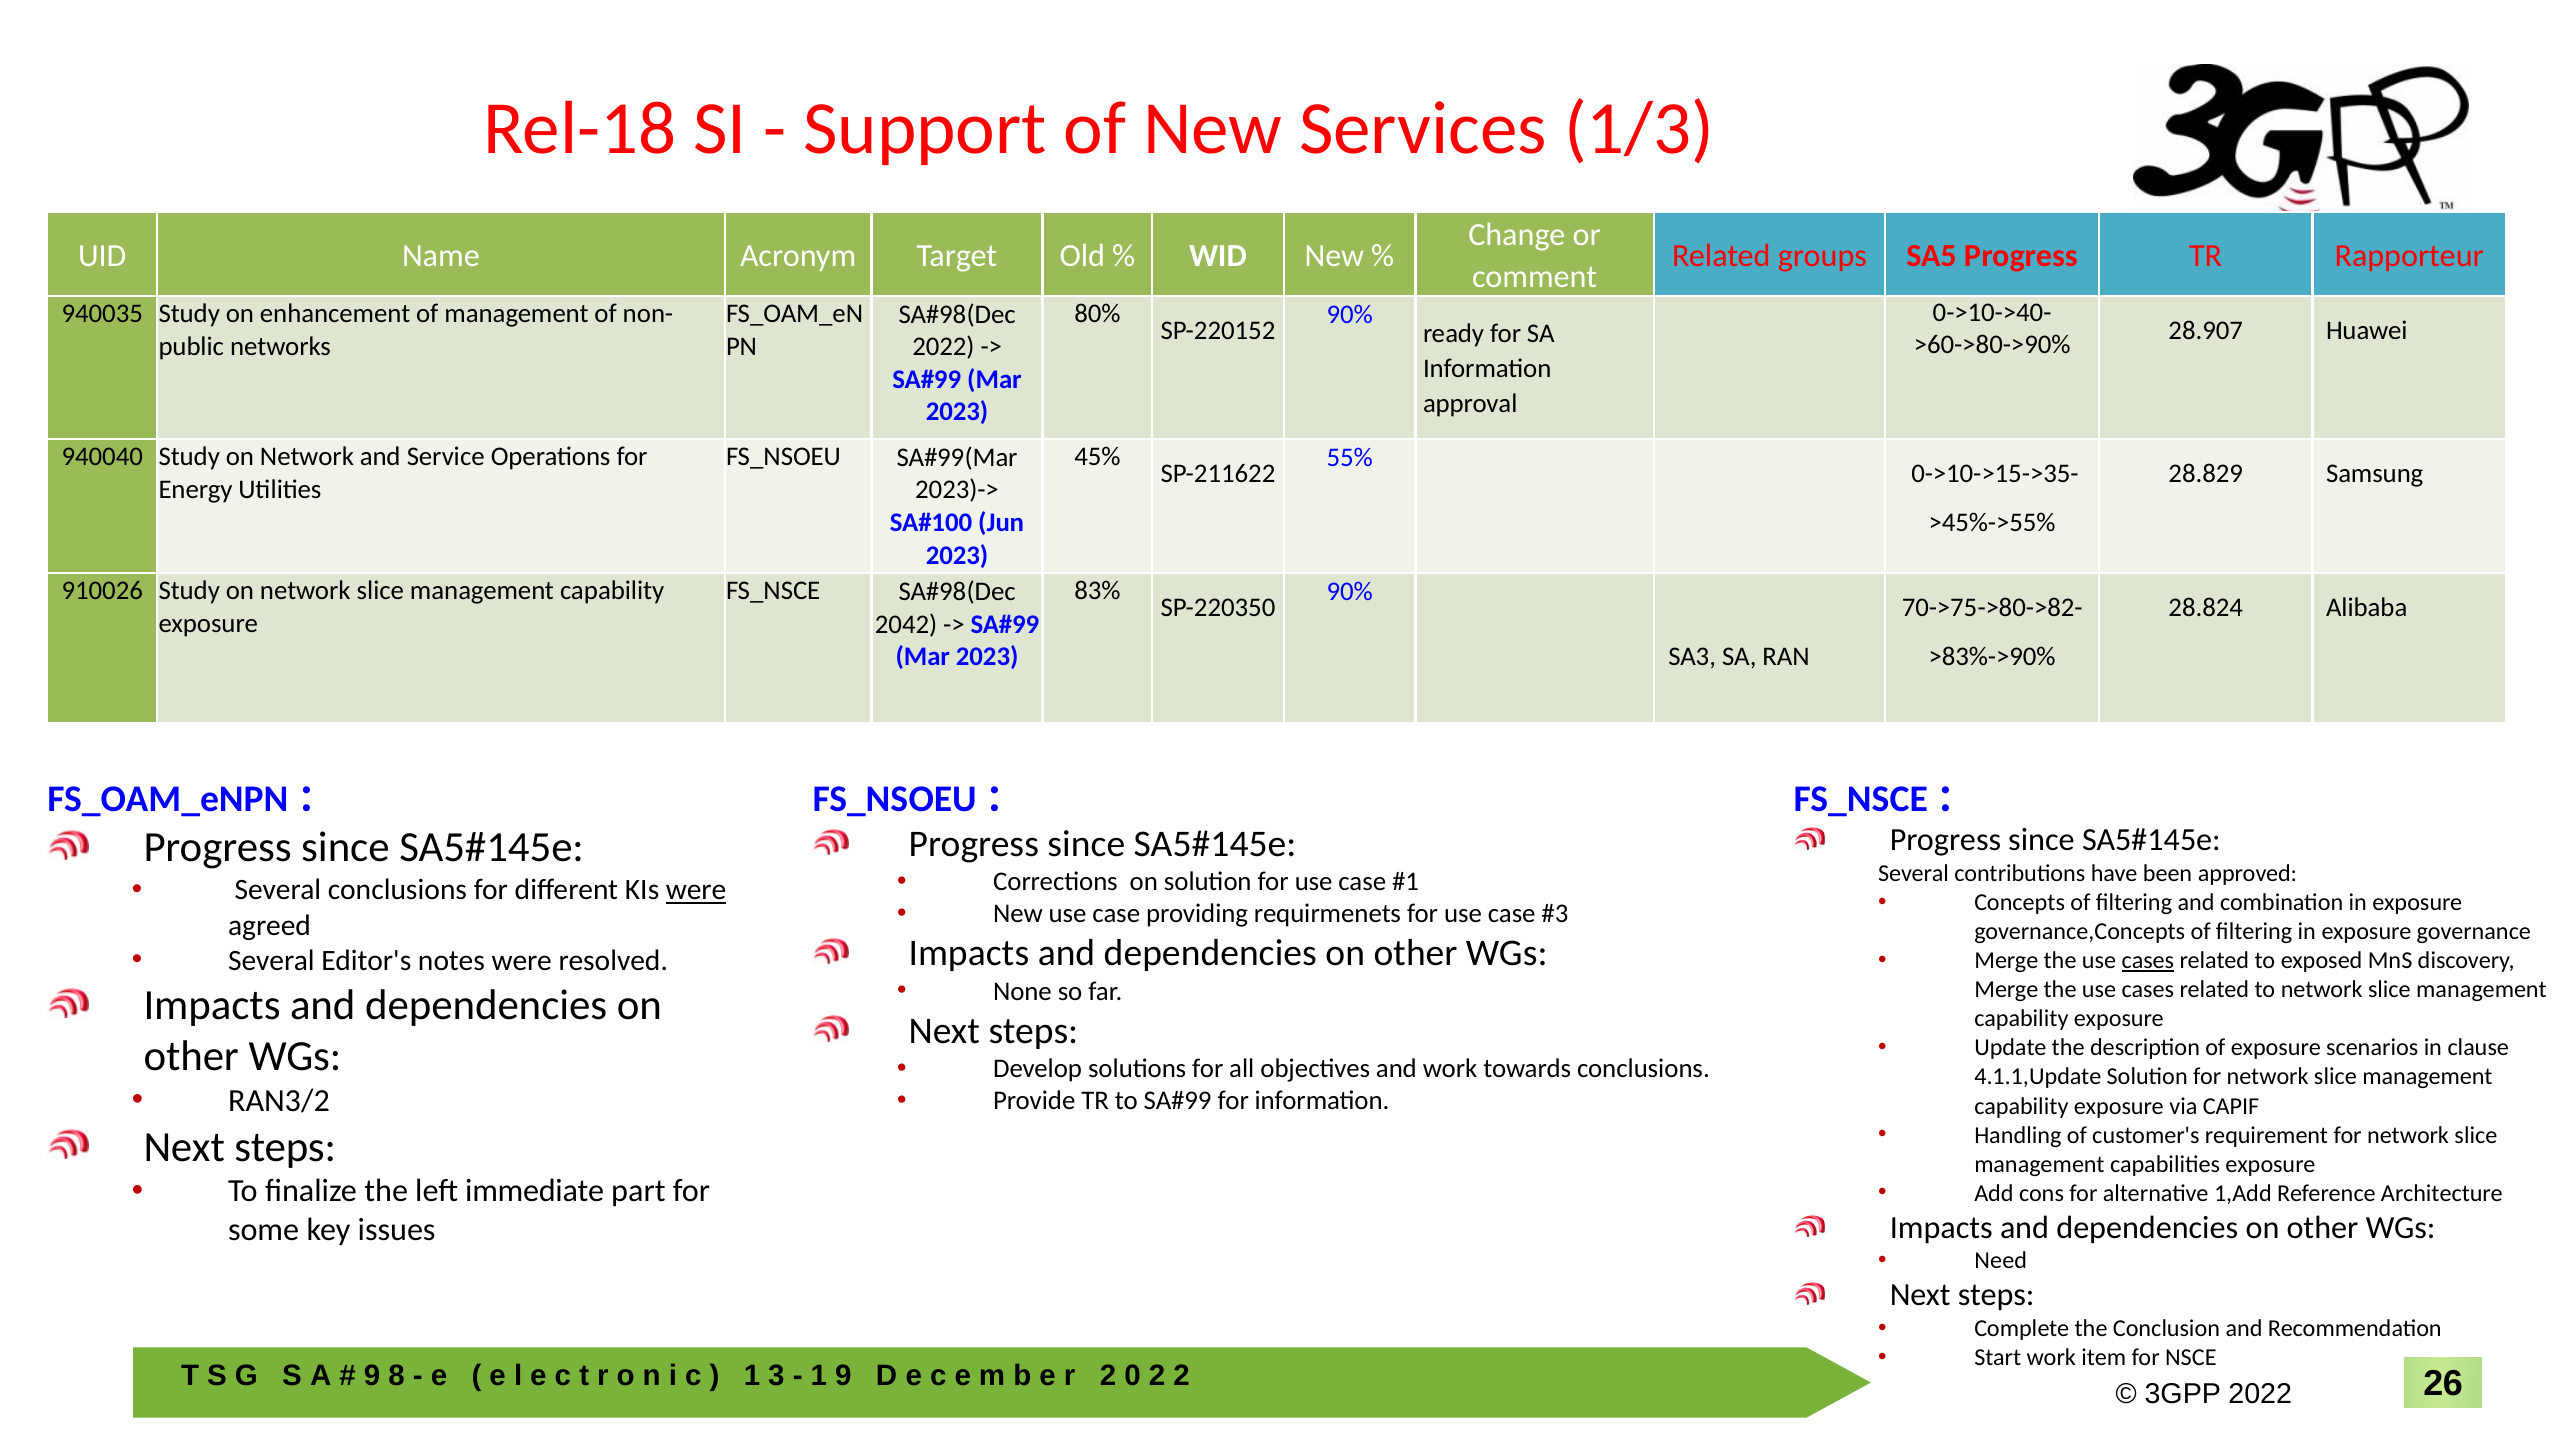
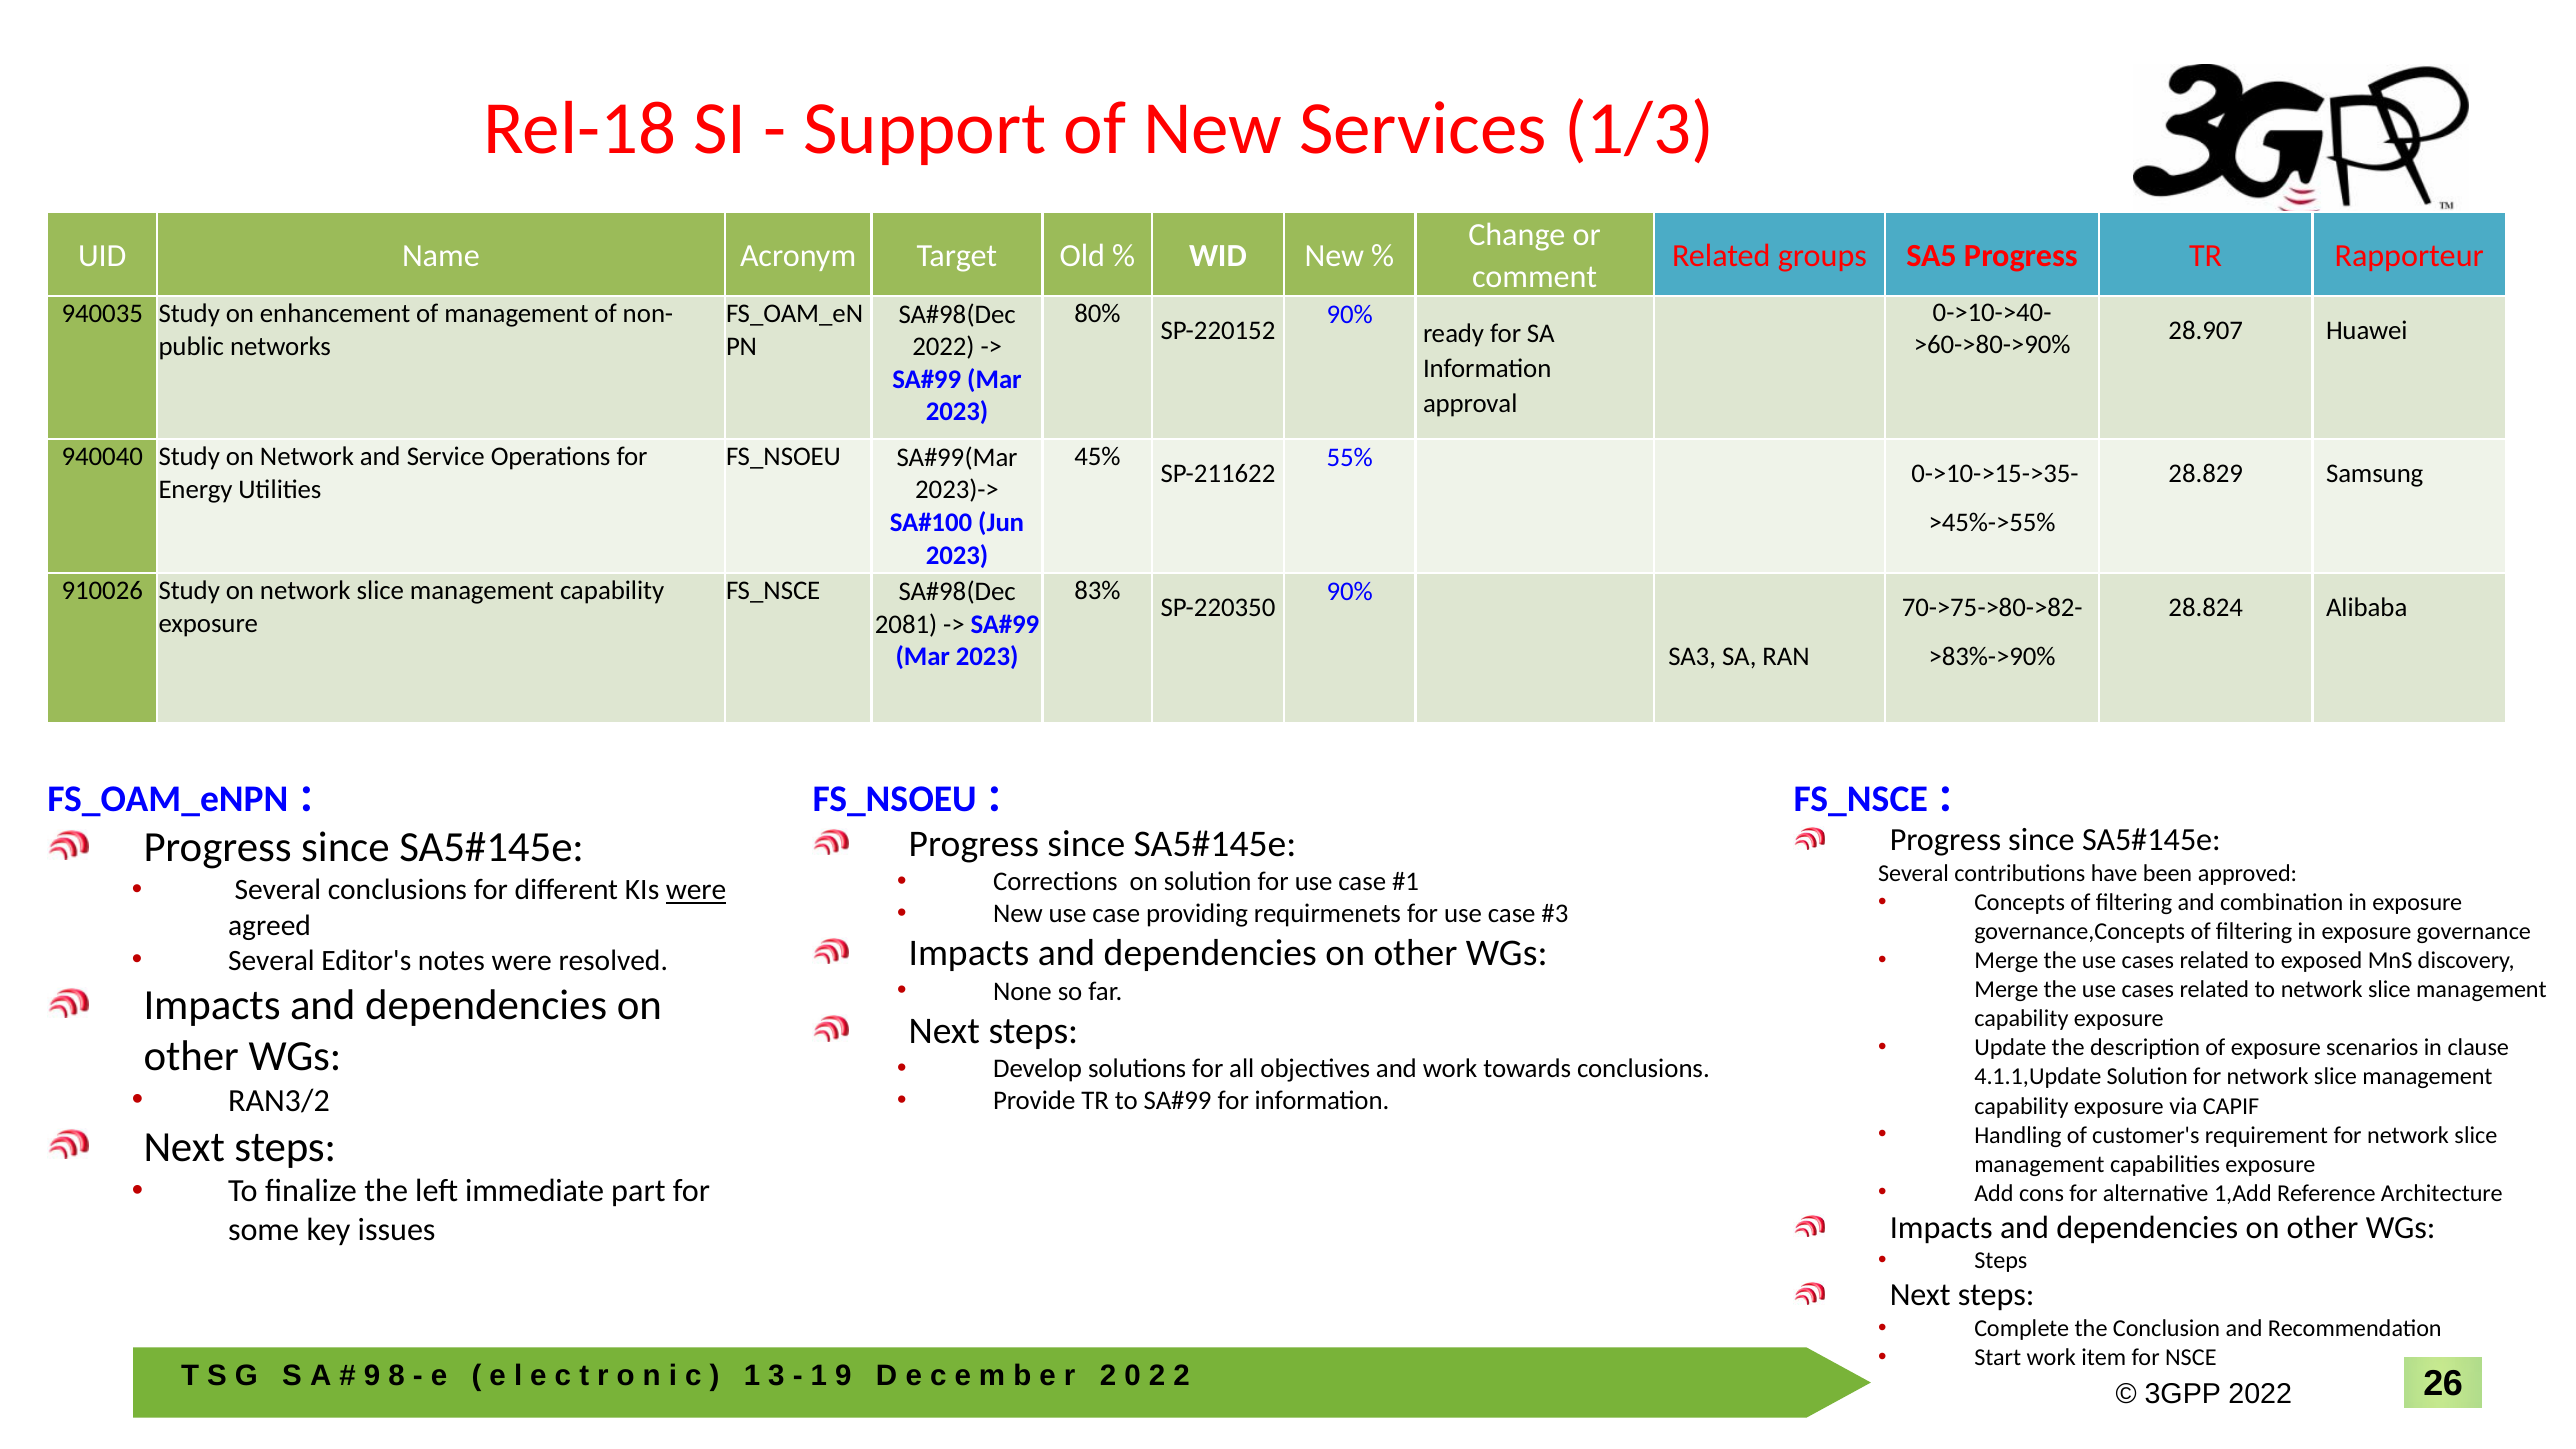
2042: 2042 -> 2081
cases at (2148, 961) underline: present -> none
Need at (2001, 1261): Need -> Steps
